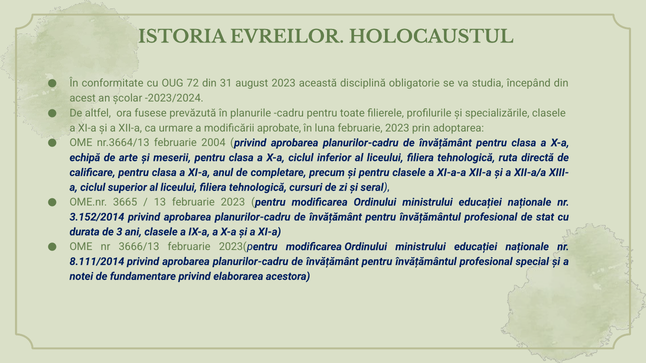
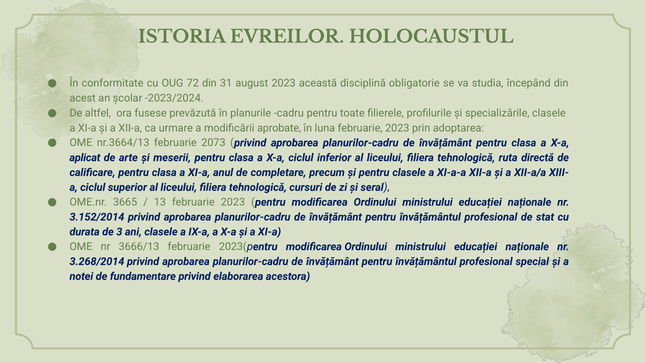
2004: 2004 -> 2073
echipă: echipă -> aplicat
8.111/2014: 8.111/2014 -> 3.268/2014
